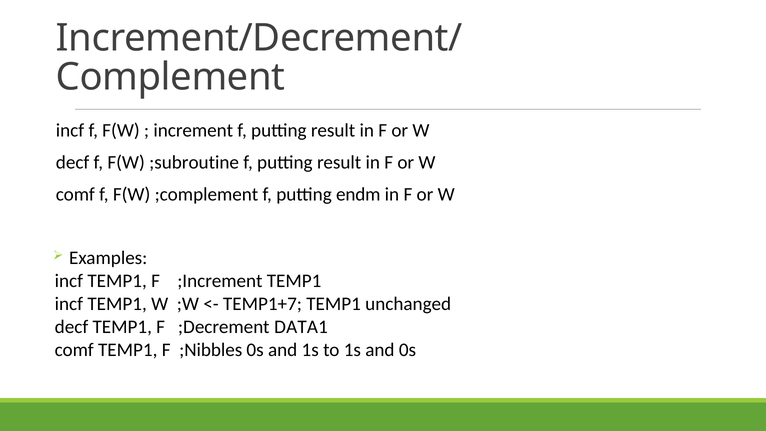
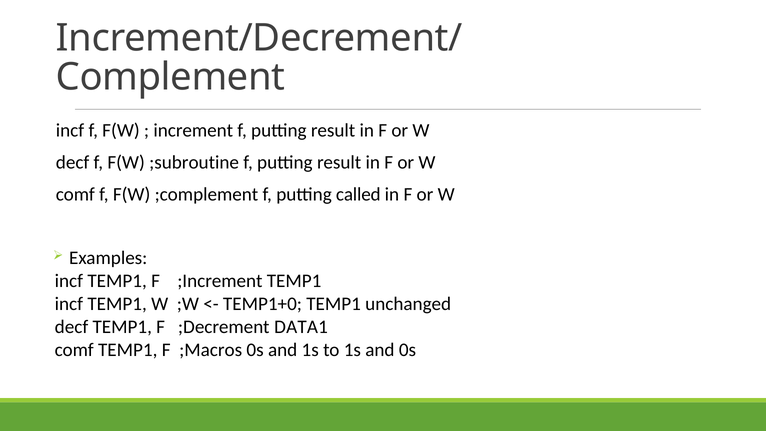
endm: endm -> called
TEMP1+7: TEMP1+7 -> TEMP1+0
;Nibbles: ;Nibbles -> ;Macros
